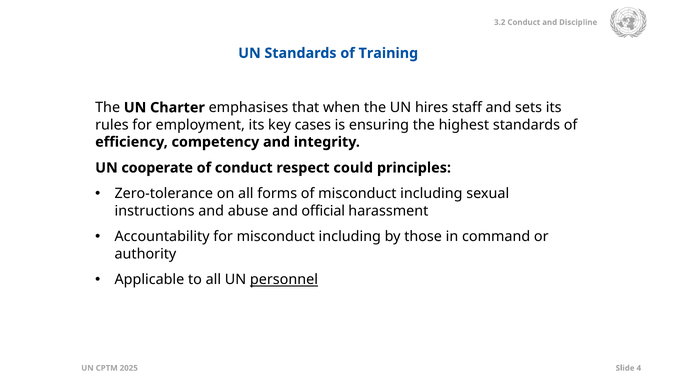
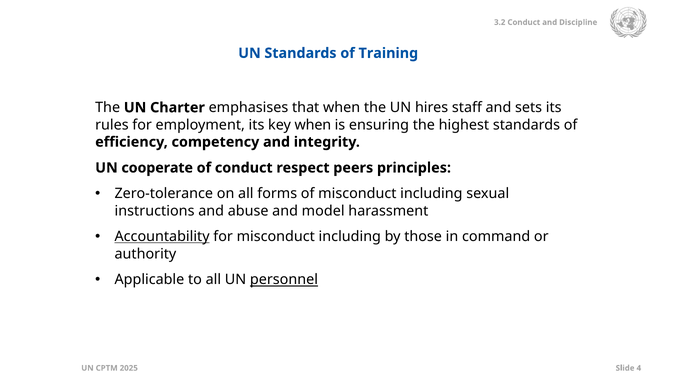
key cases: cases -> when
could: could -> peers
official: official -> model
Accountability underline: none -> present
